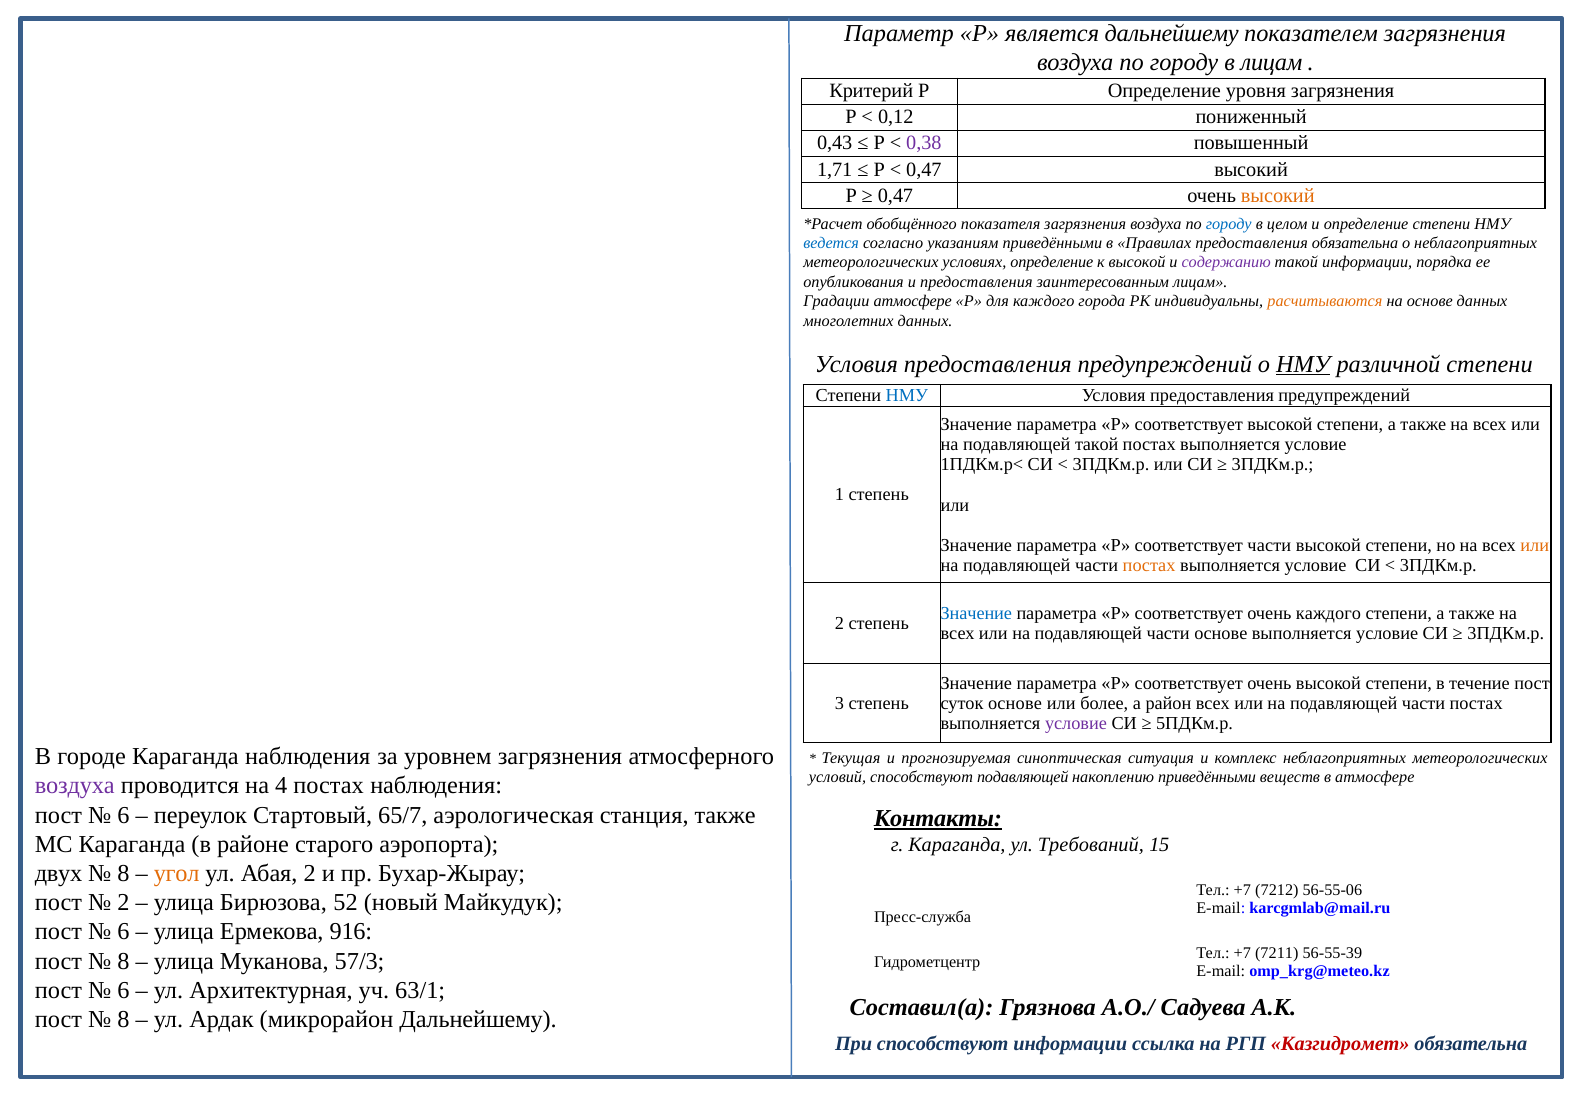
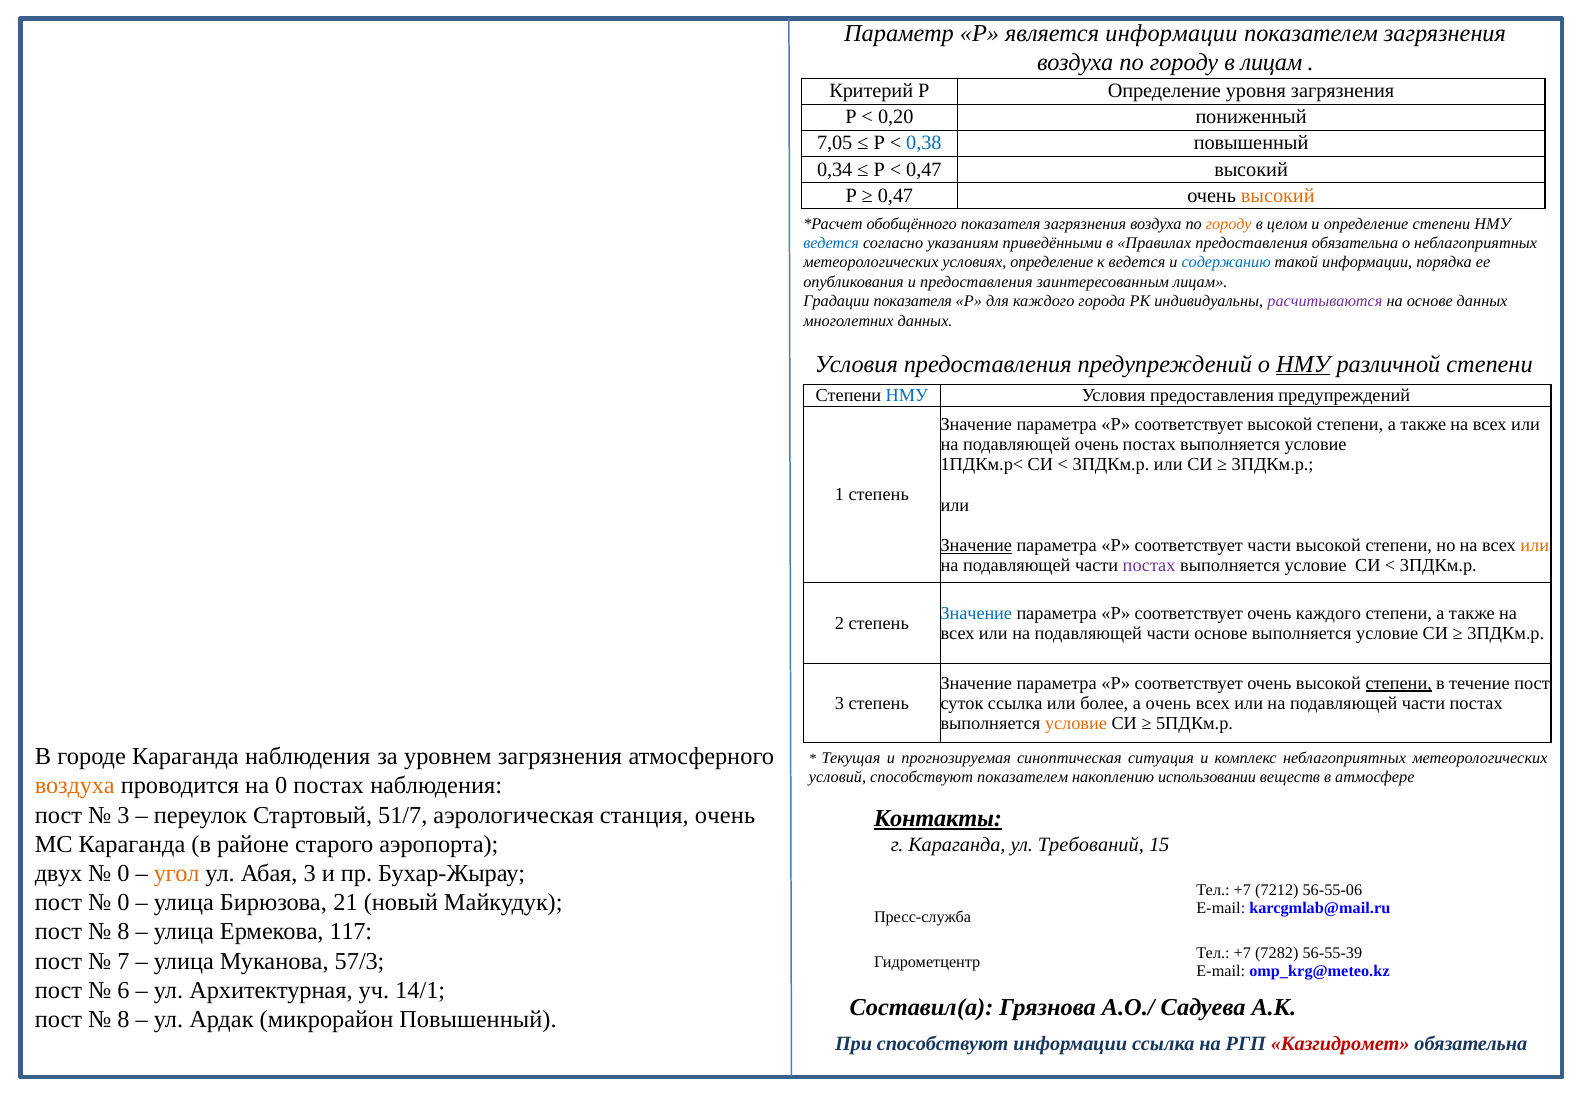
является дальнейшему: дальнейшему -> информации
0,12: 0,12 -> 0,20
0,43: 0,43 -> 7,05
0,38 colour: purple -> blue
1,71: 1,71 -> 0,34
городу at (1229, 224) colour: blue -> orange
к высокой: высокой -> ведется
содержанию colour: purple -> blue
Градации атмосфере: атмосфере -> показателя
расчитываются colour: orange -> purple
подавляющей такой: такой -> очень
Значение at (976, 545) underline: none -> present
постах at (1149, 566) colour: orange -> purple
степени at (1399, 683) underline: none -> present
суток основе: основе -> ссылка
а район: район -> очень
условие at (1076, 724) colour: purple -> orange
способствуют подавляющей: подавляющей -> показателем
накоплению приведёнными: приведёнными -> использовании
воздуха at (75, 786) colour: purple -> orange
на 4: 4 -> 0
6 at (123, 815): 6 -> 3
65/7: 65/7 -> 51/7
станция также: также -> очень
8 at (123, 873): 8 -> 0
Абая 2: 2 -> 3
2 at (123, 903): 2 -> 0
52: 52 -> 21
6 at (123, 932): 6 -> 8
916: 916 -> 117
7211: 7211 -> 7282
8 at (123, 961): 8 -> 7
63/1: 63/1 -> 14/1
микрорайон Дальнейшему: Дальнейшему -> Повышенный
